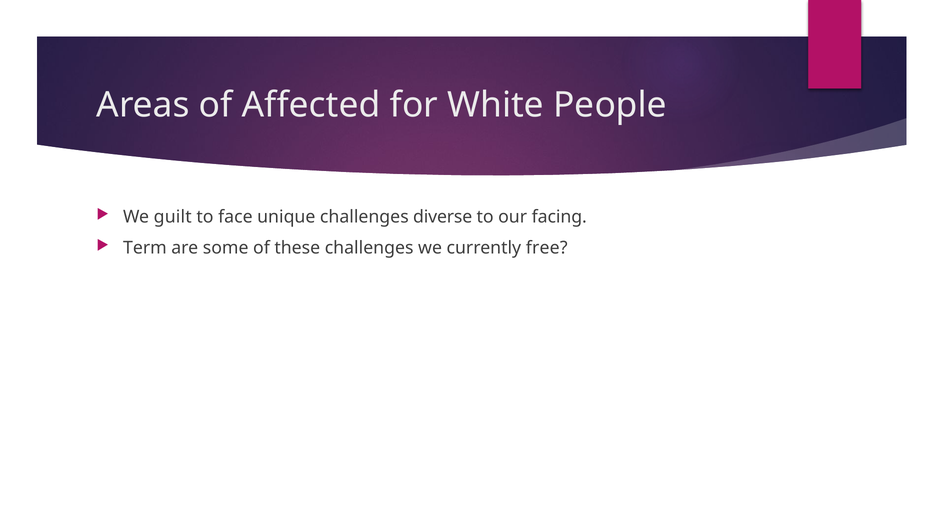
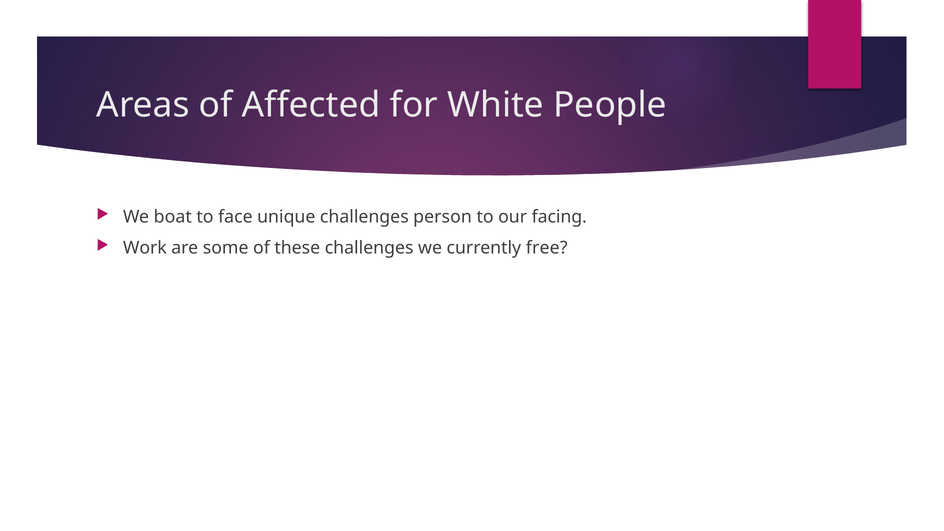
guilt: guilt -> boat
diverse: diverse -> person
Term: Term -> Work
